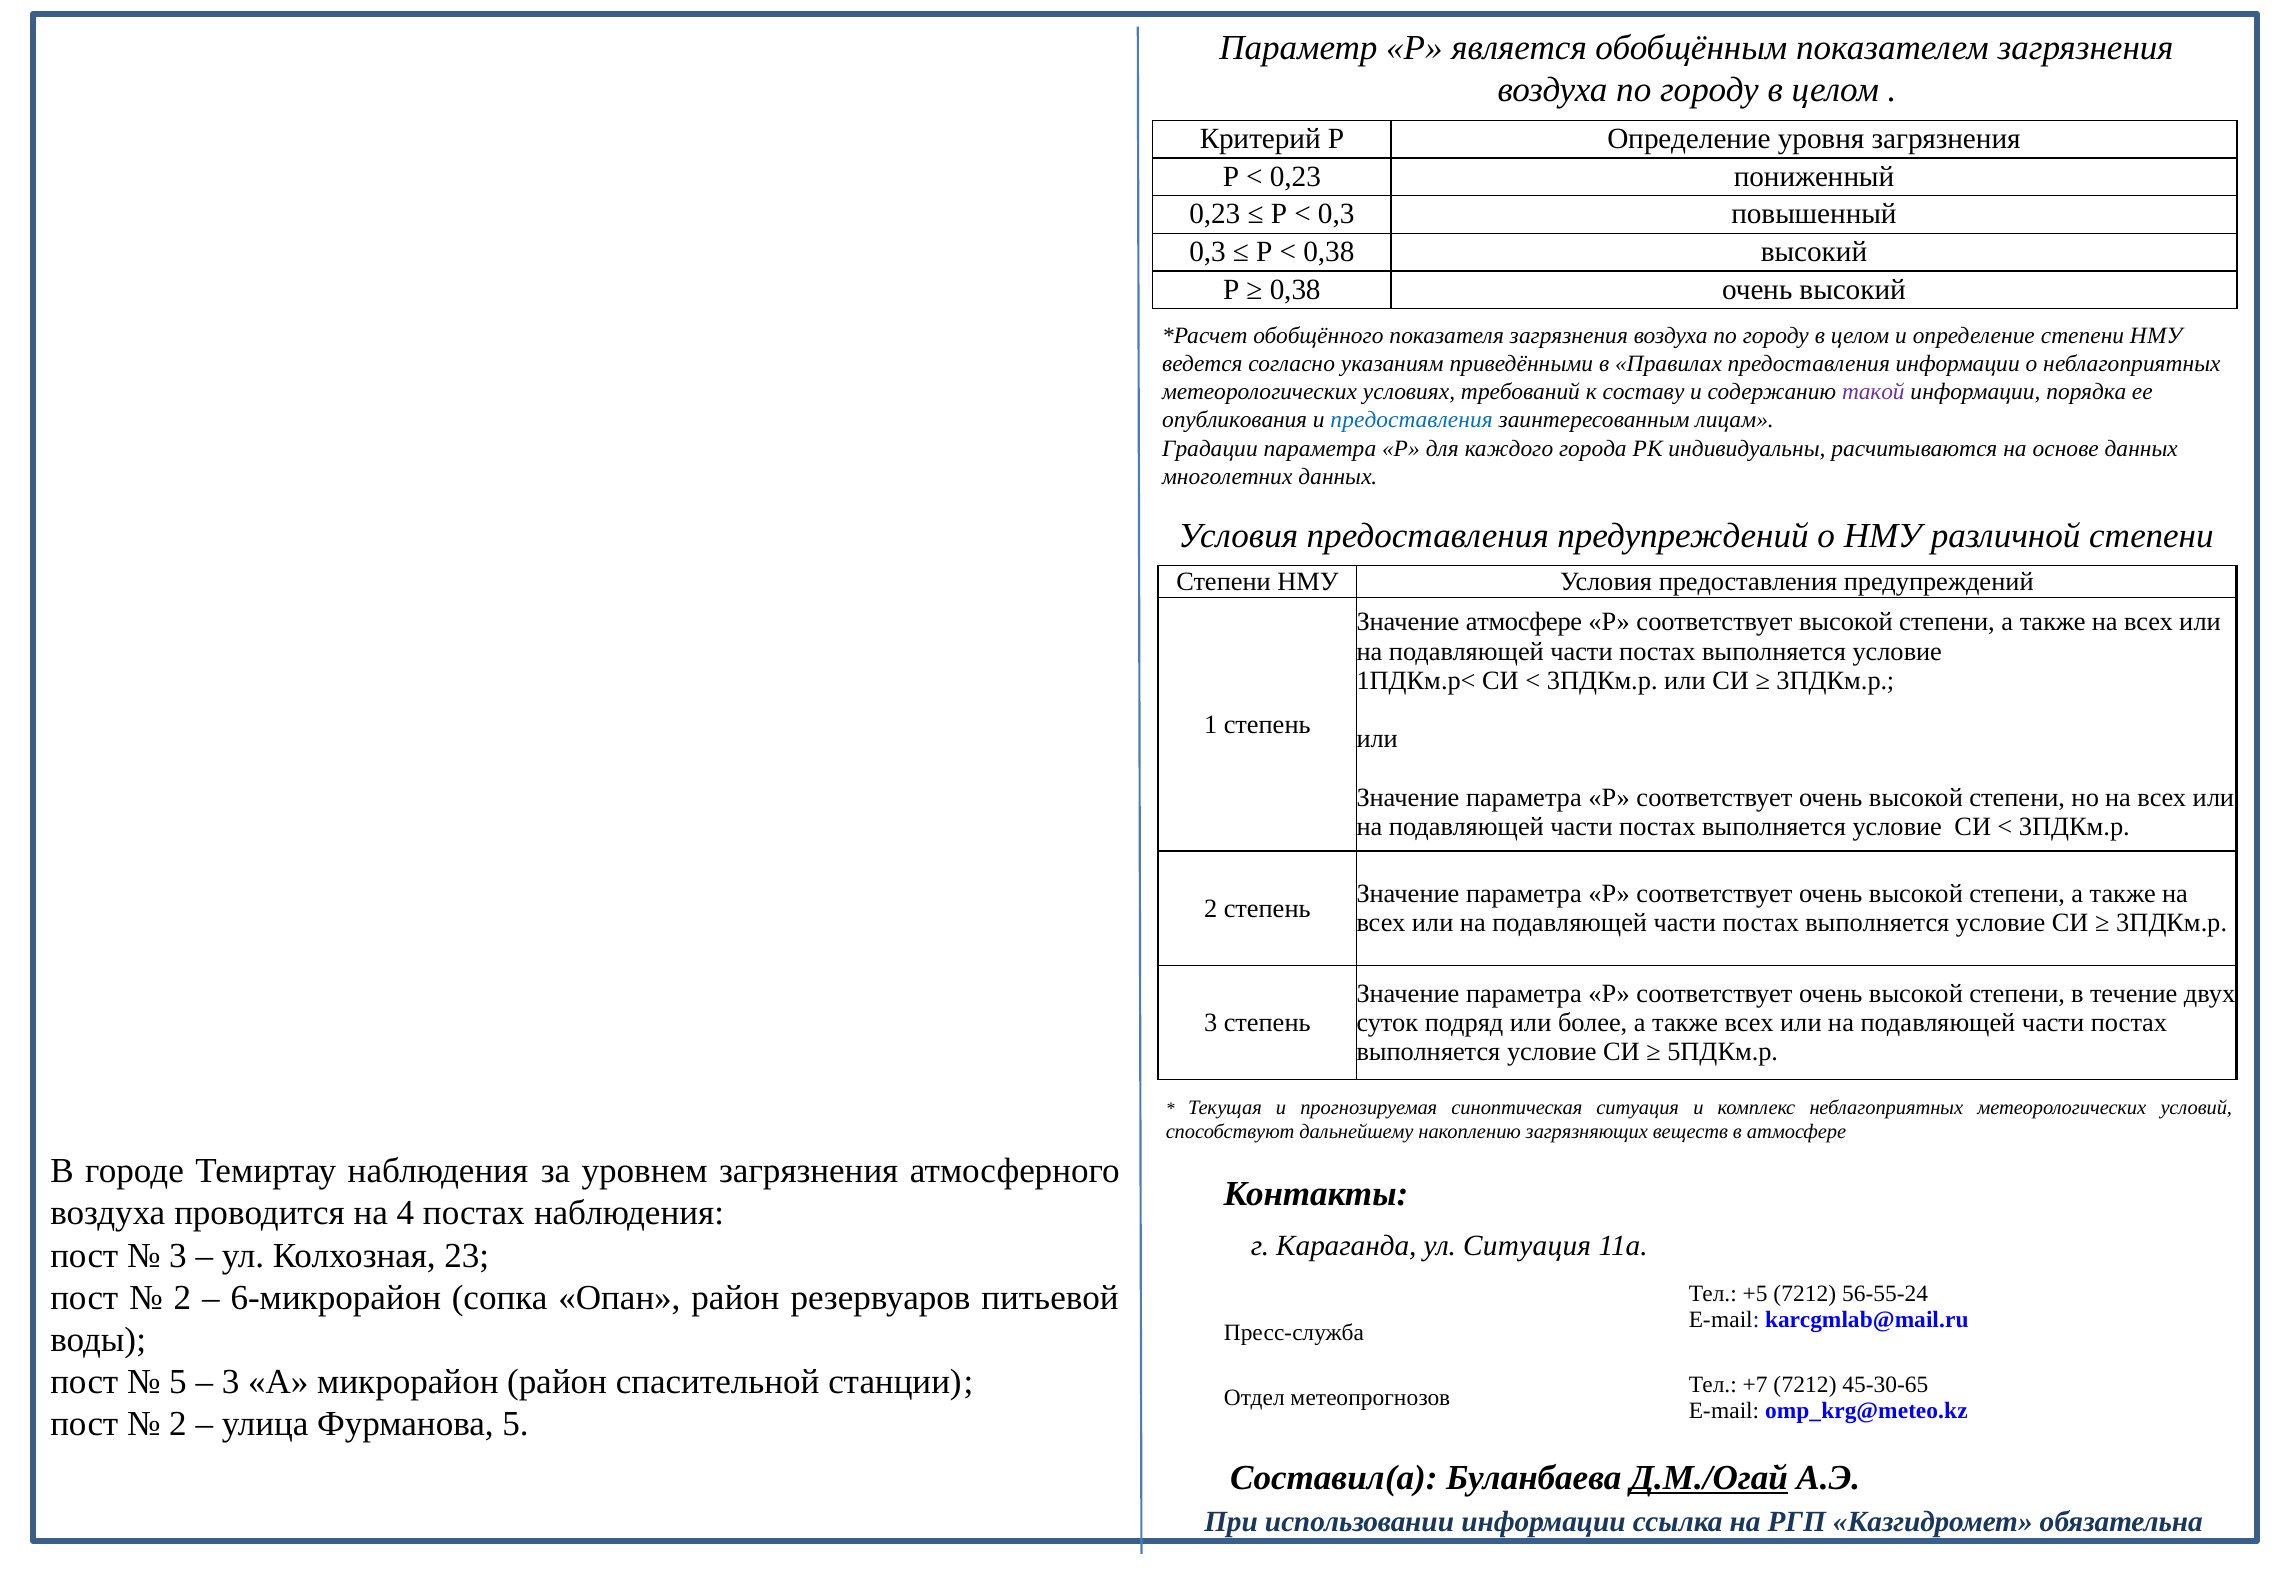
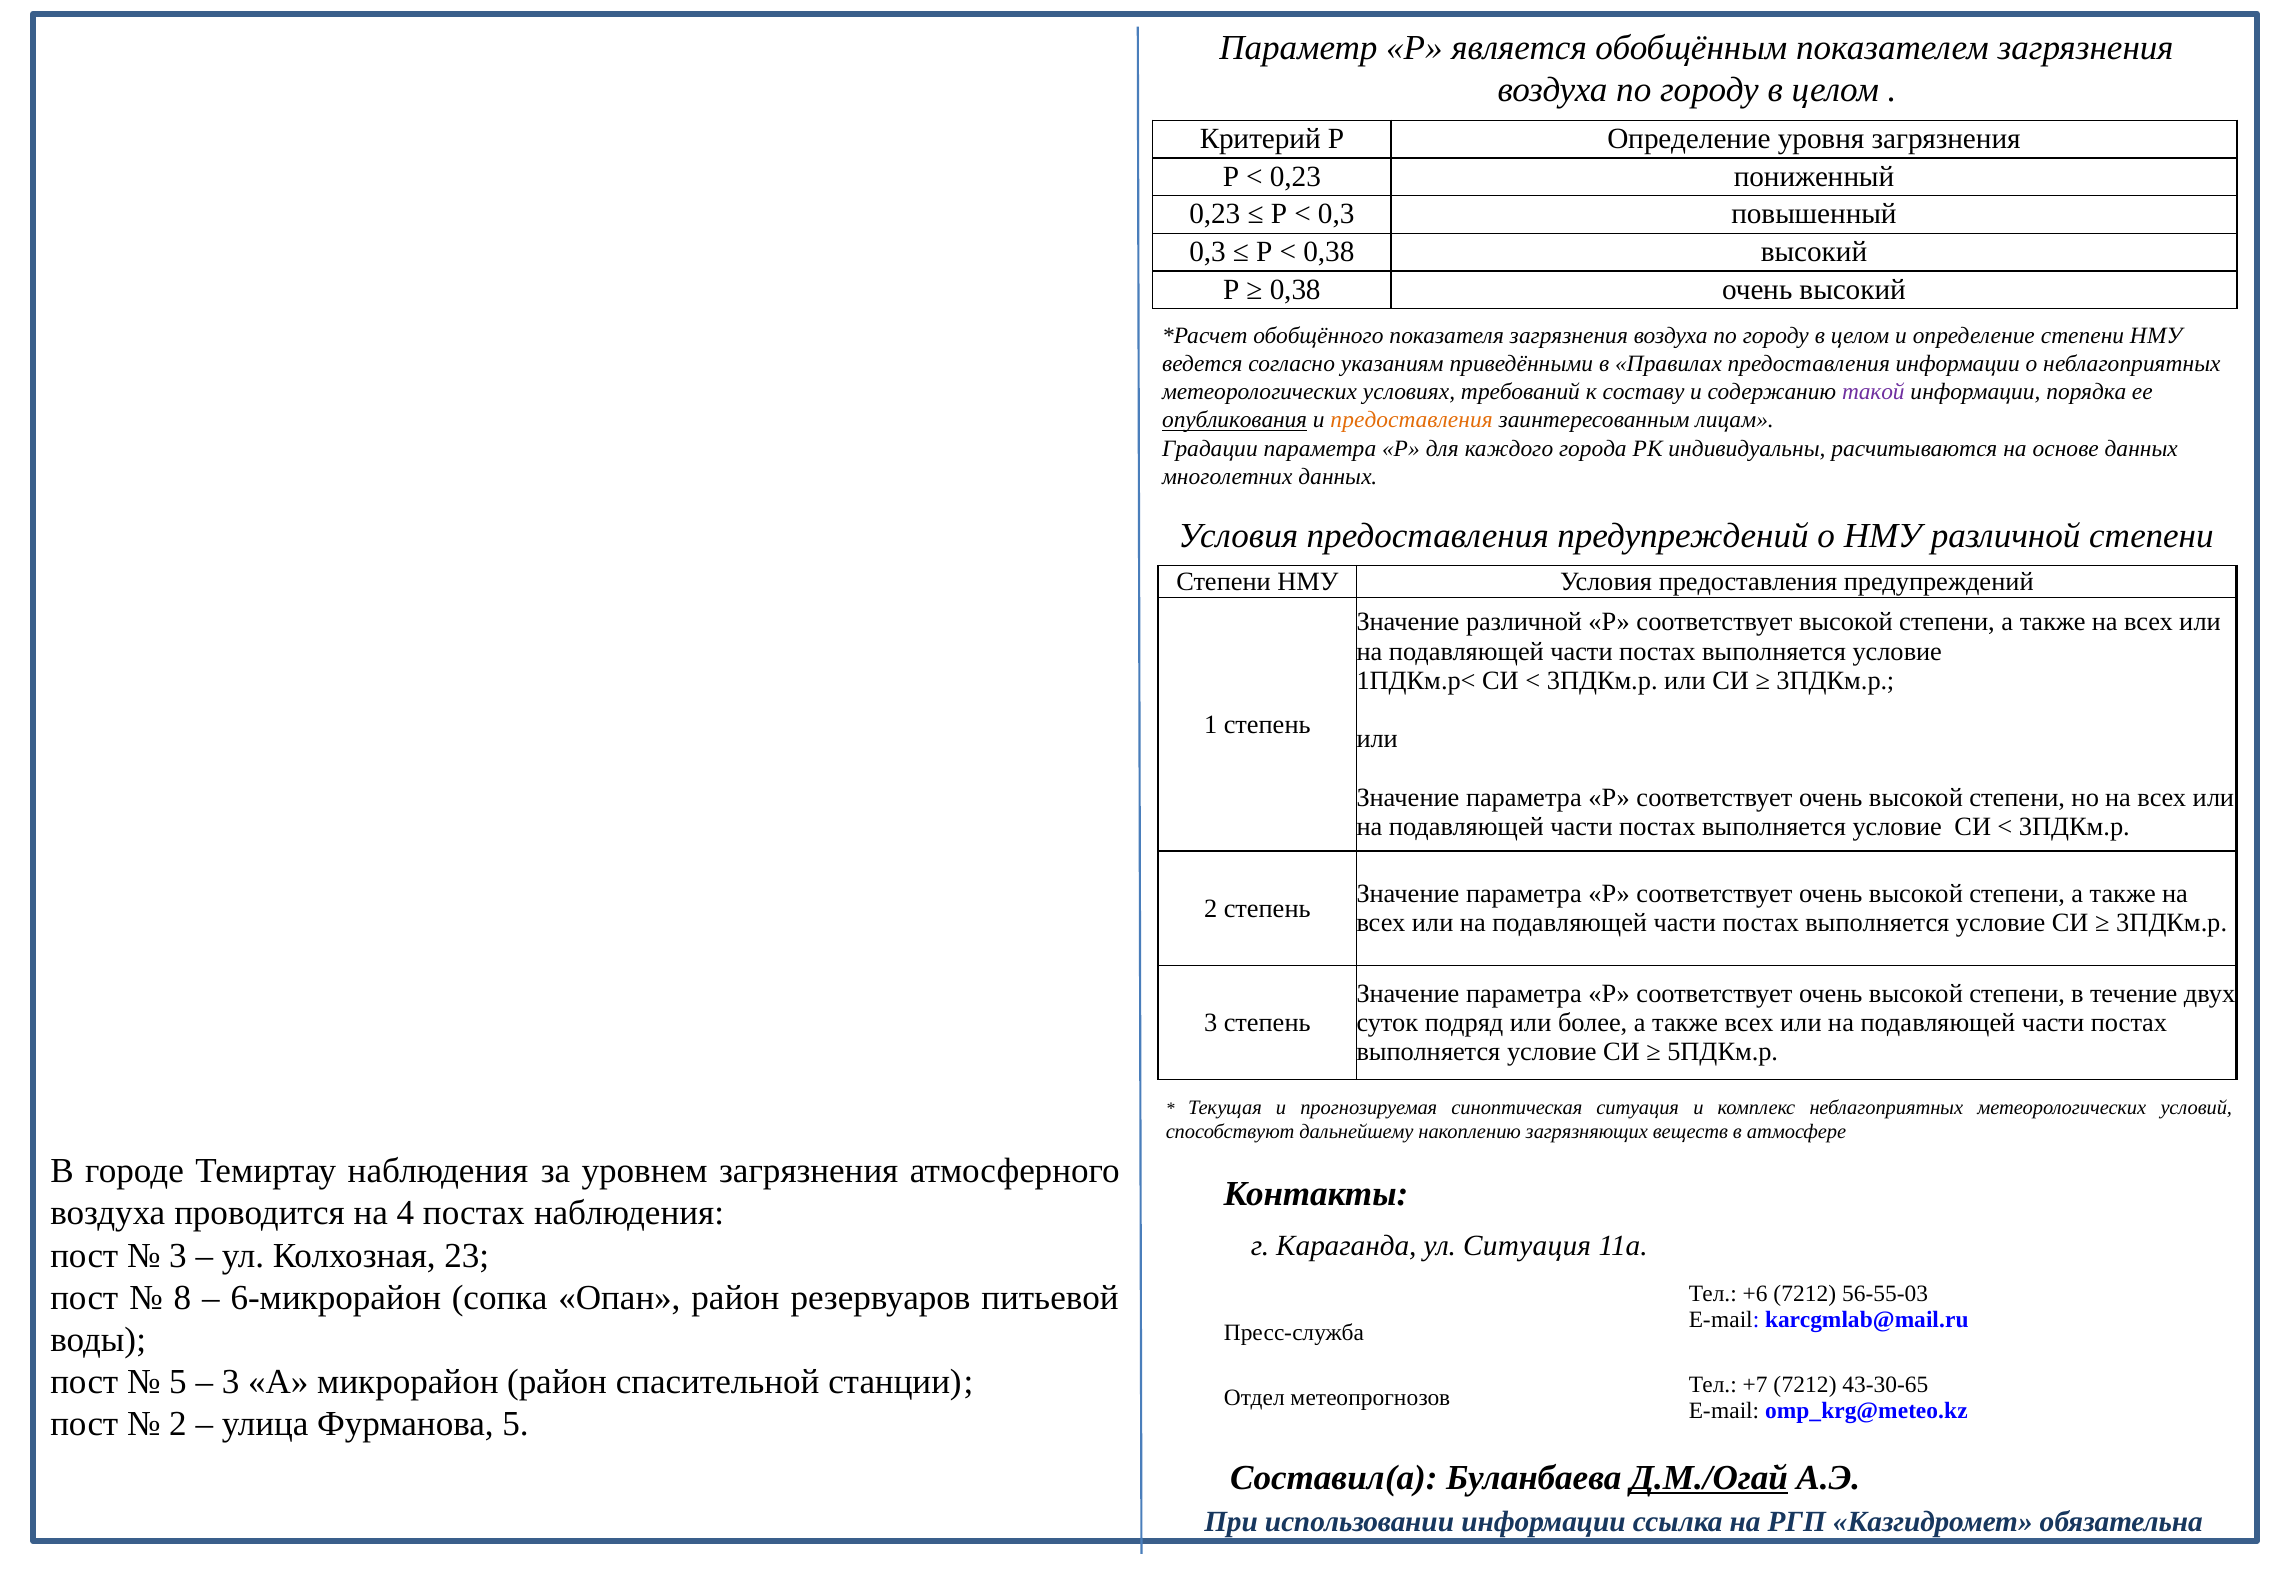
опубликования underline: none -> present
предоставления at (1412, 420) colour: blue -> orange
Значение атмосфере: атмосфере -> различной
2 at (182, 1297): 2 -> 8
+5: +5 -> +6
56-55-24: 56-55-24 -> 56-55-03
45-30-65: 45-30-65 -> 43-30-65
